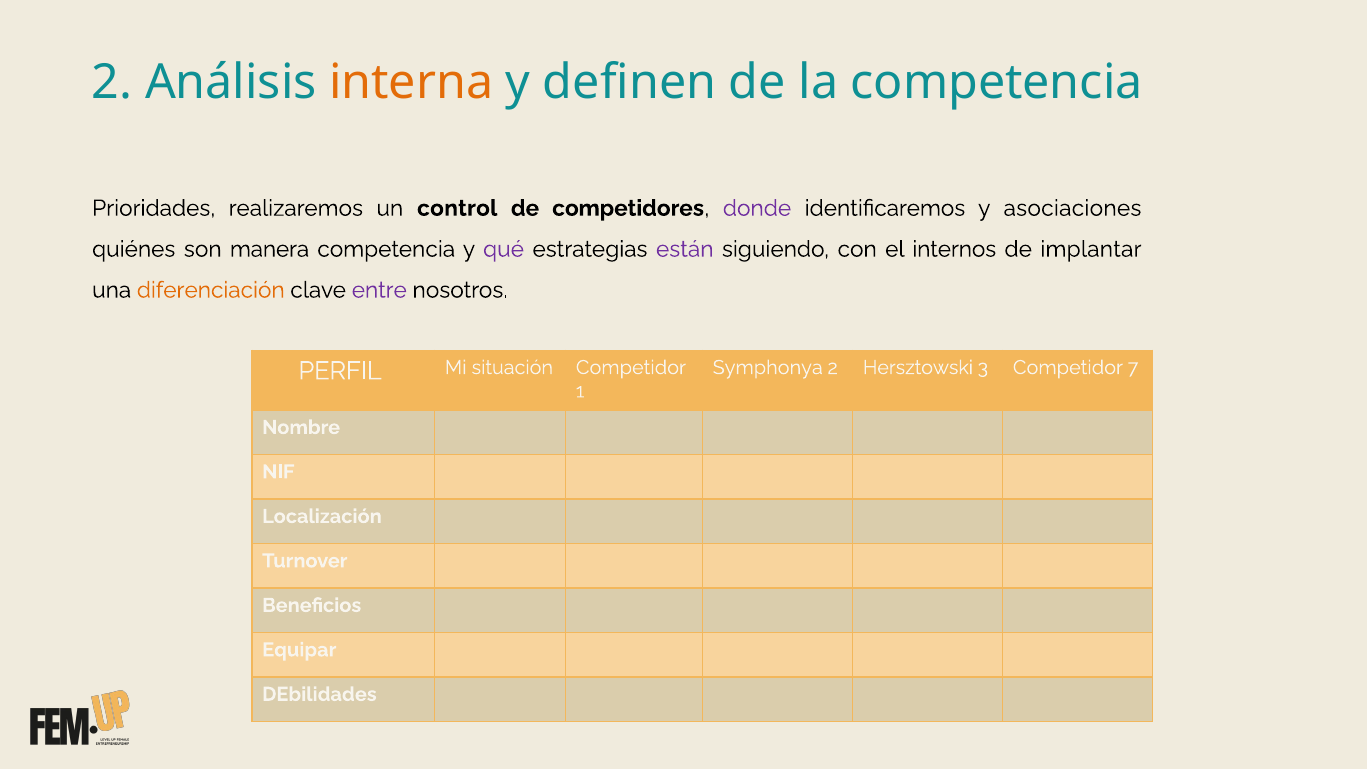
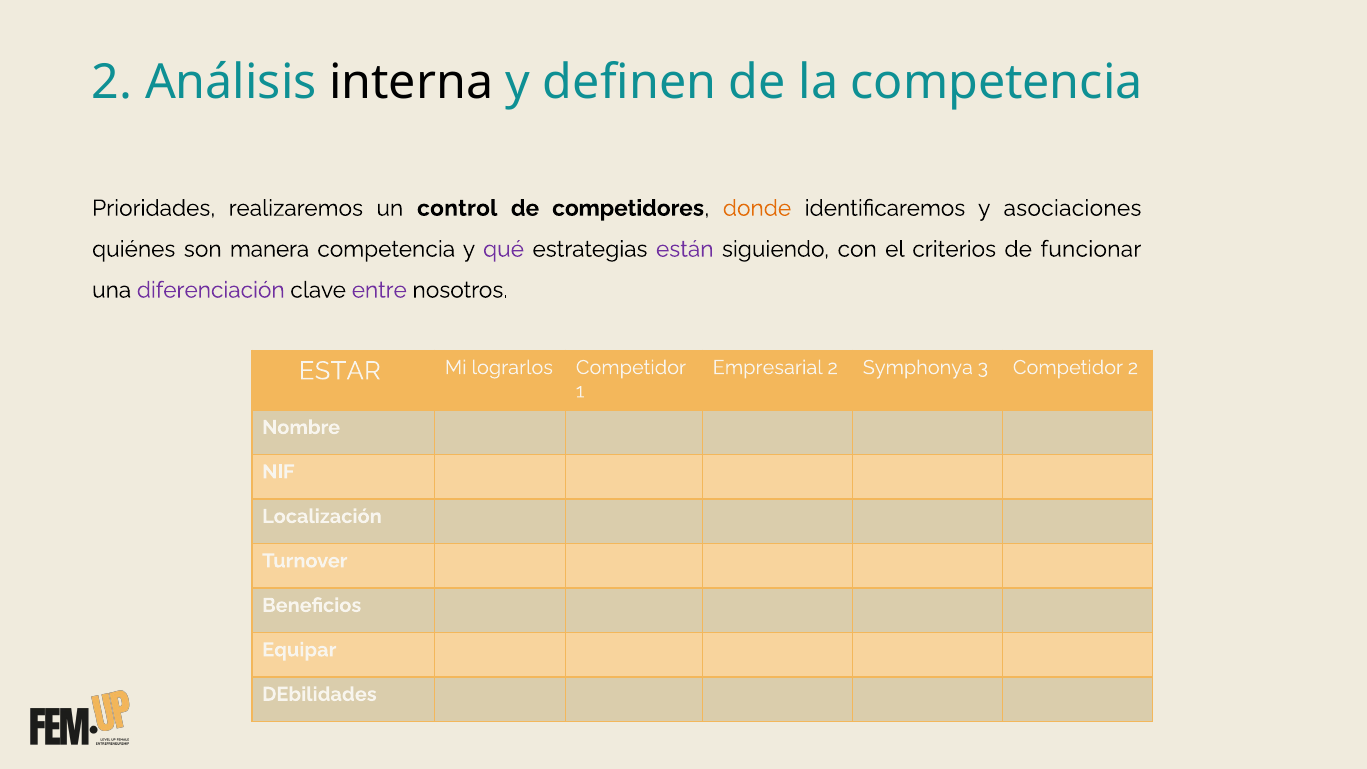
interna colour: orange -> black
donde colour: purple -> orange
internos: internos -> criterios
implantar: implantar -> funcionar
diferenciación colour: orange -> purple
Symphonya: Symphonya -> Empresarial
Hersztowski: Hersztowski -> Symphonya
Competidor 7: 7 -> 2
PERFIL: PERFIL -> ESTAR
situación: situación -> lograrlos
